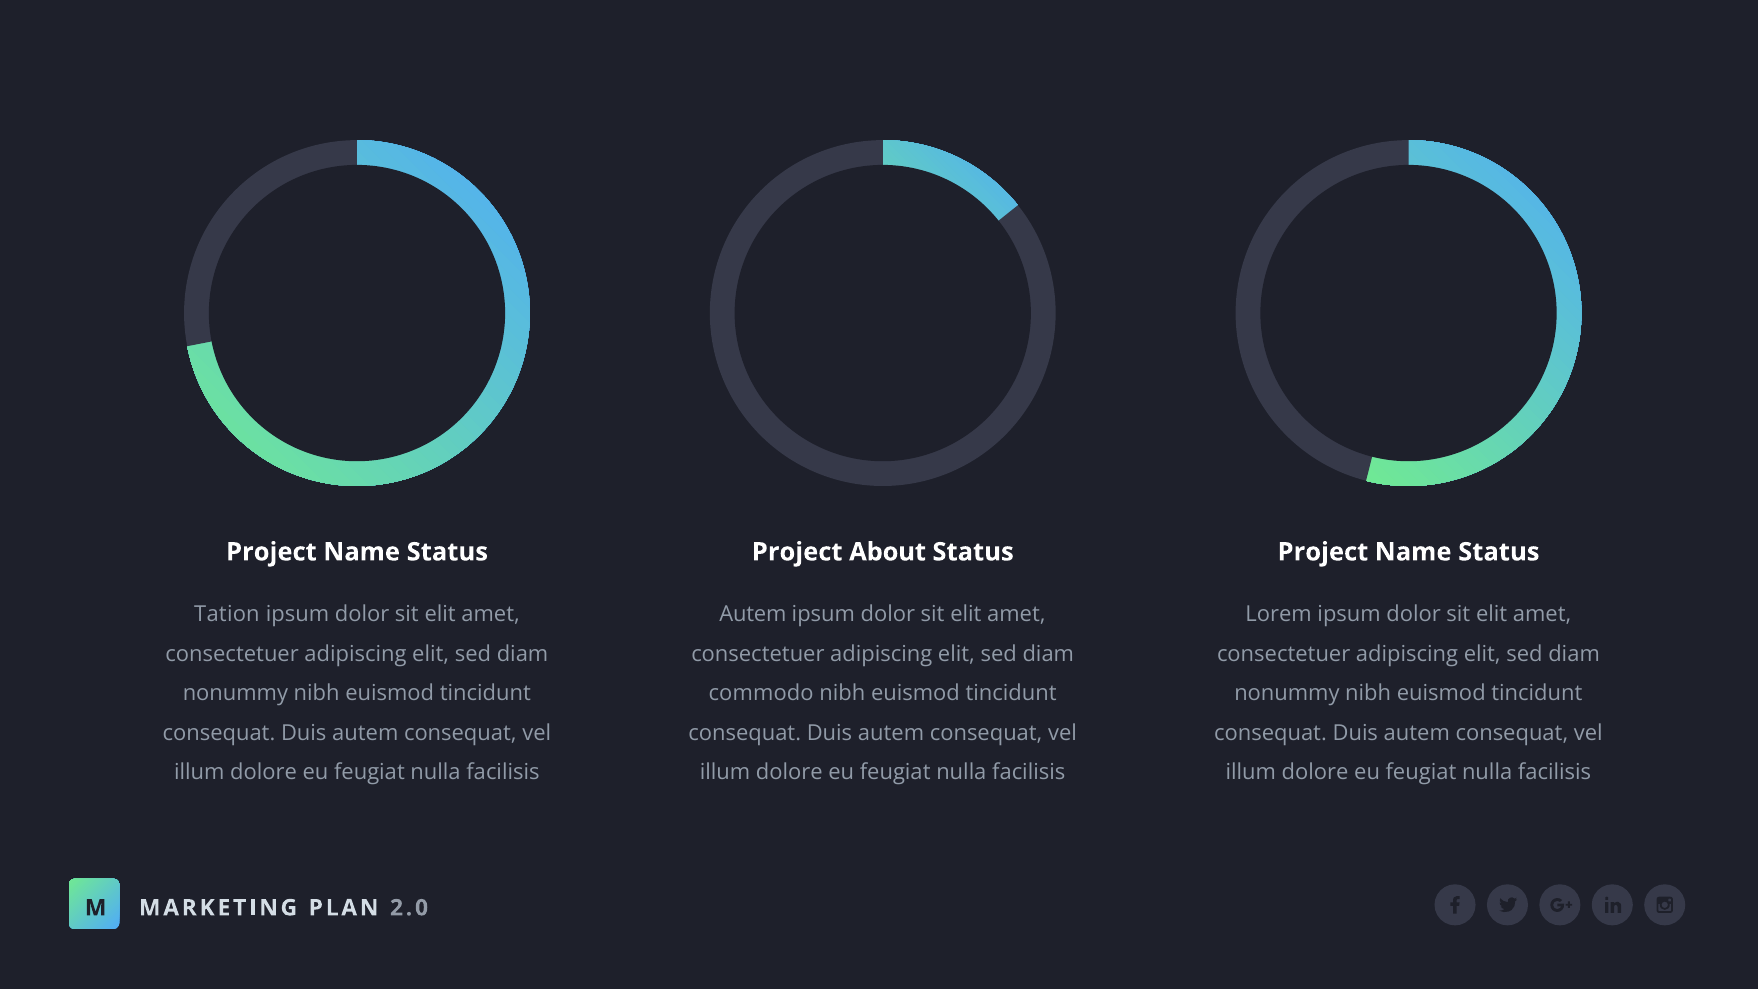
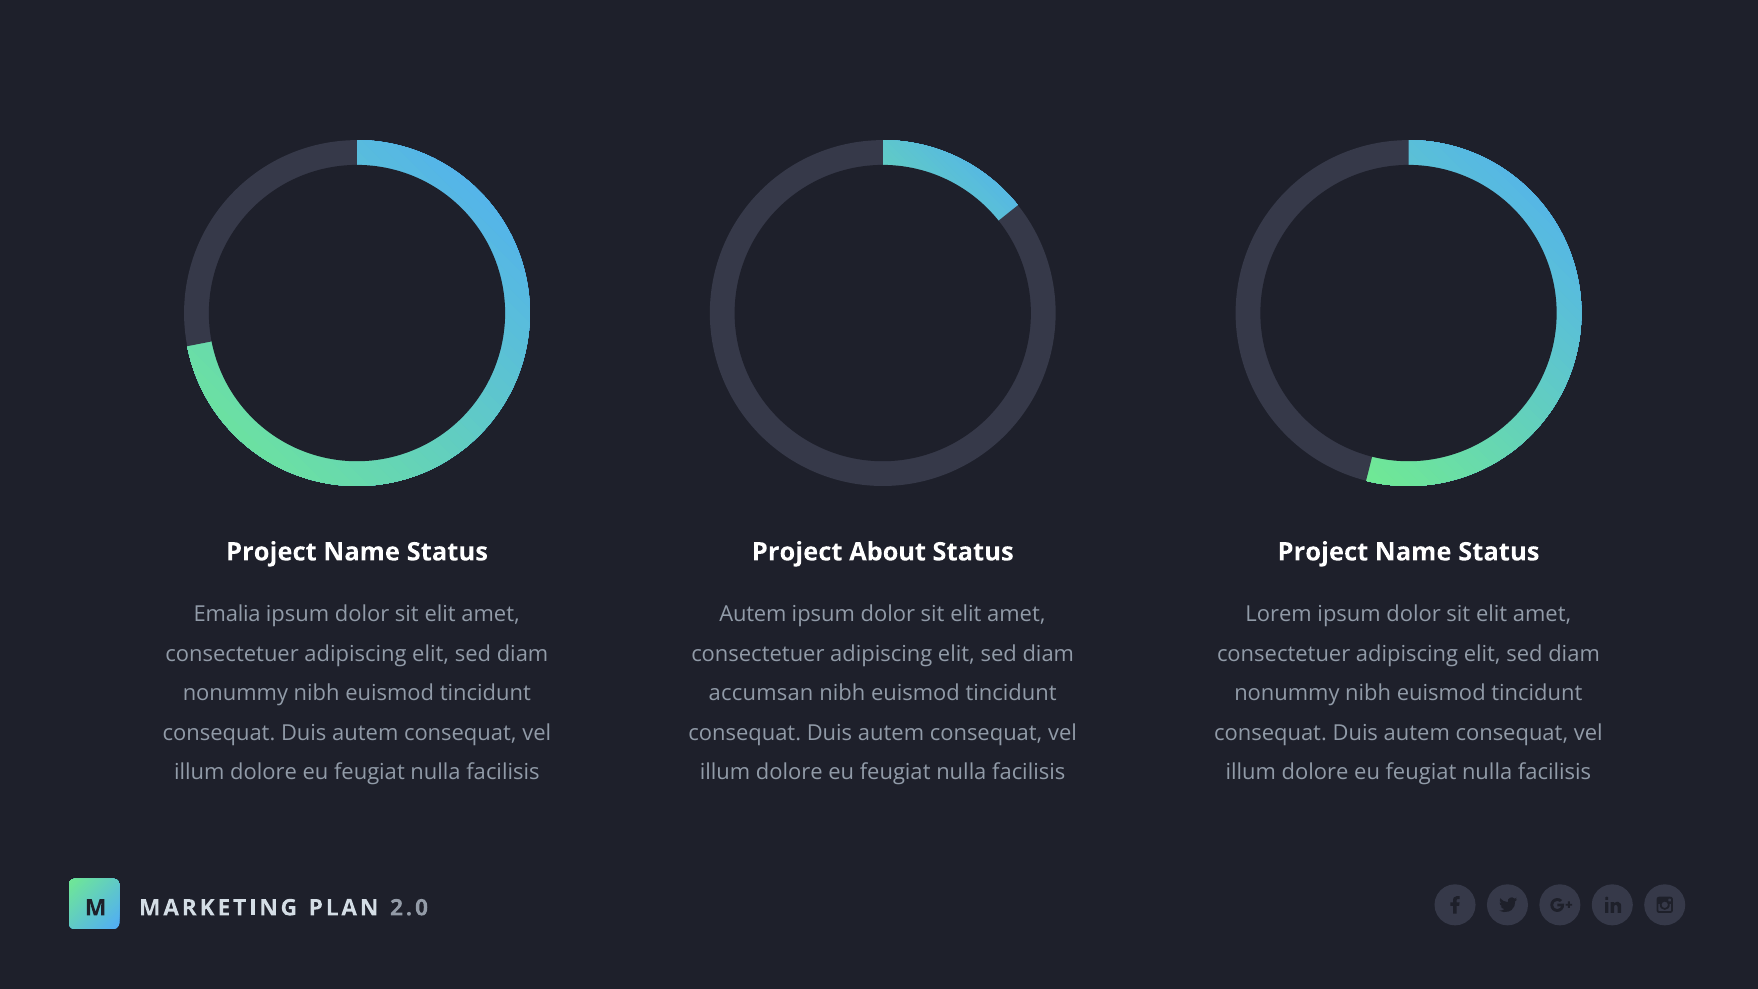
Tation: Tation -> Emalia
commodo: commodo -> accumsan
